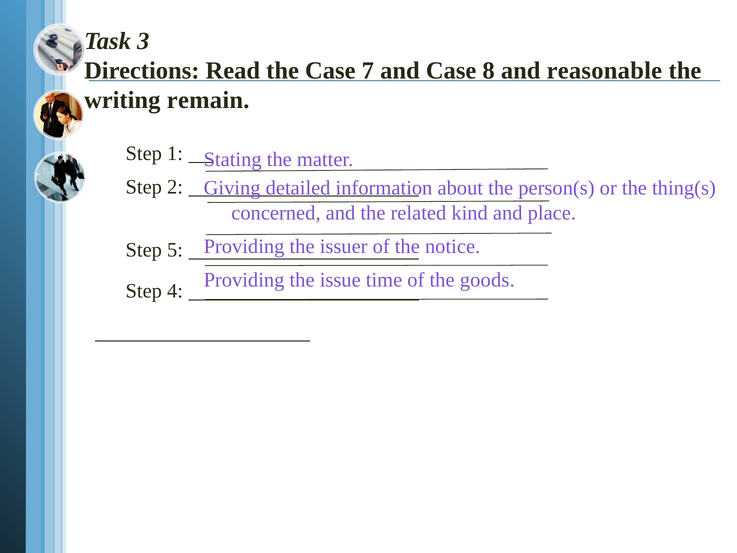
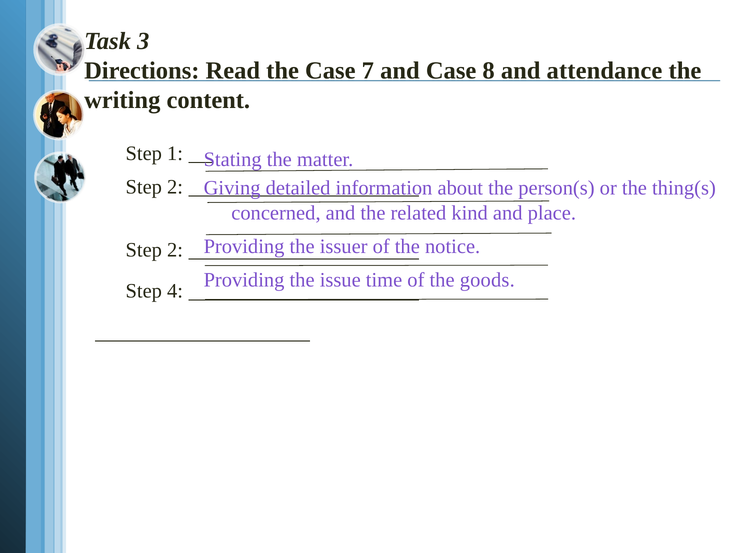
reasonable: reasonable -> attendance
remain: remain -> content
5 at (175, 250): 5 -> 2
